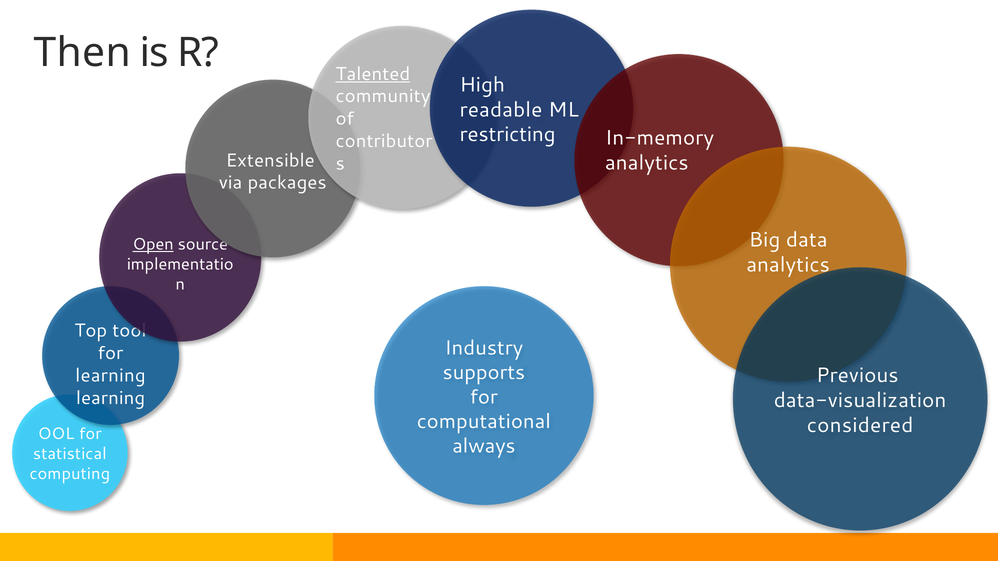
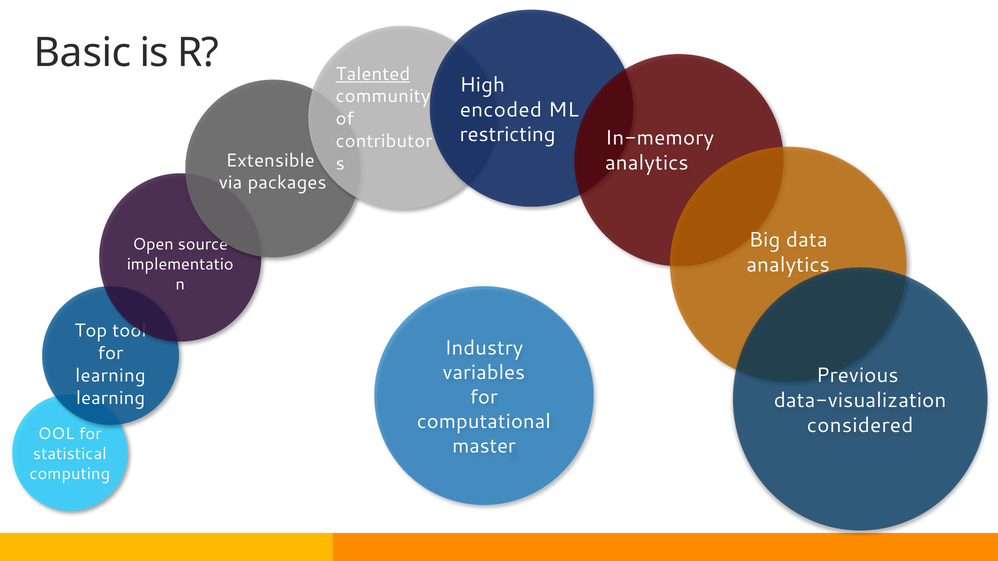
Then: Then -> Basic
readable: readable -> encoded
Open underline: present -> none
supports: supports -> variables
always: always -> master
